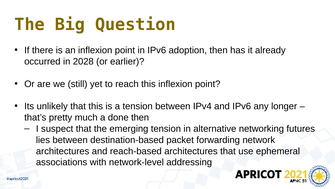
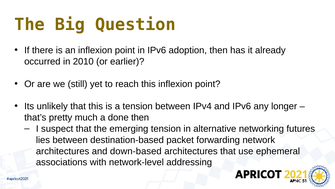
2028: 2028 -> 2010
reach-based: reach-based -> down-based
